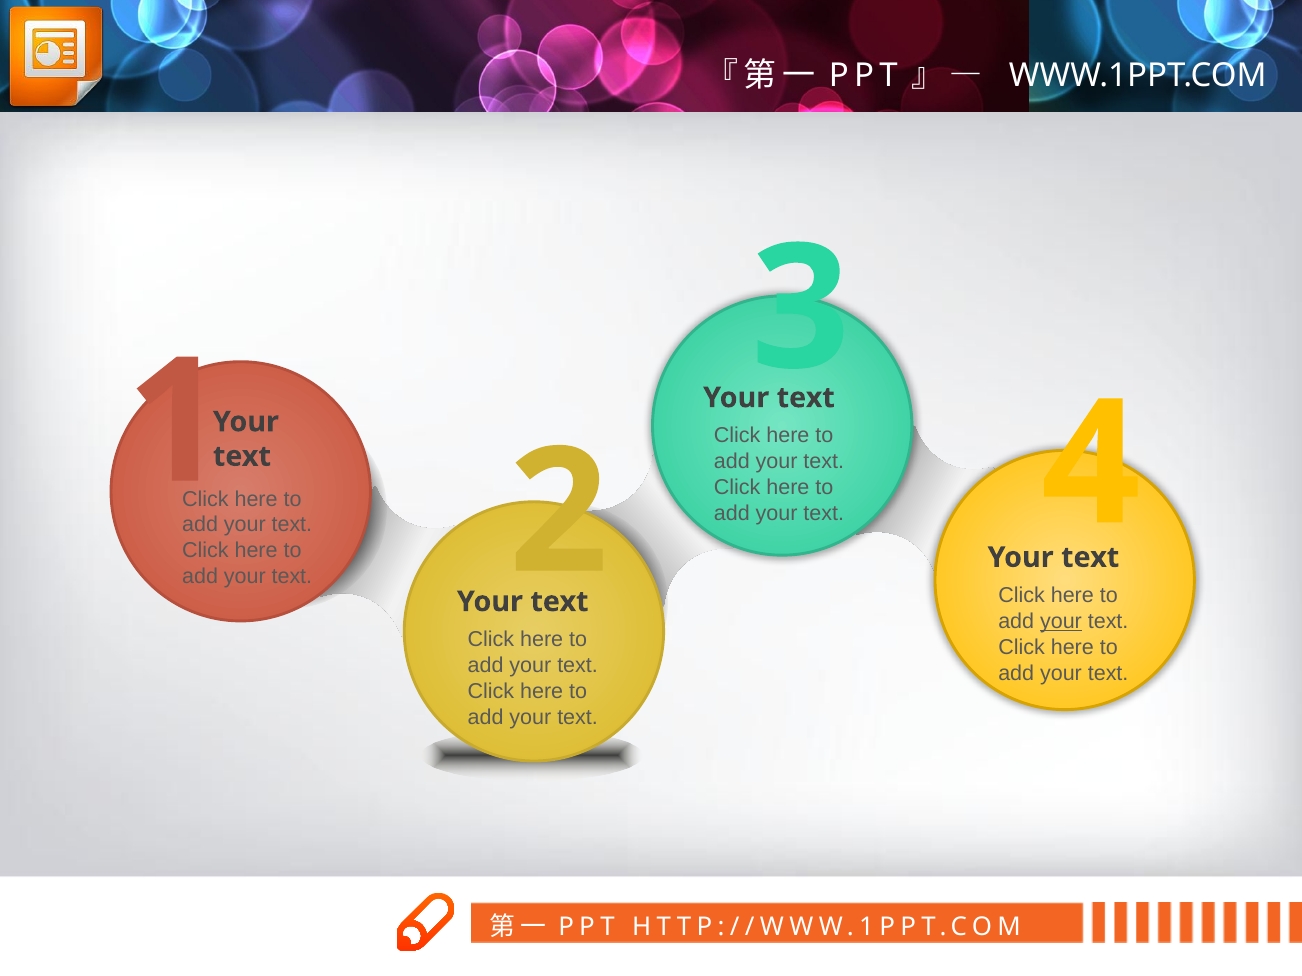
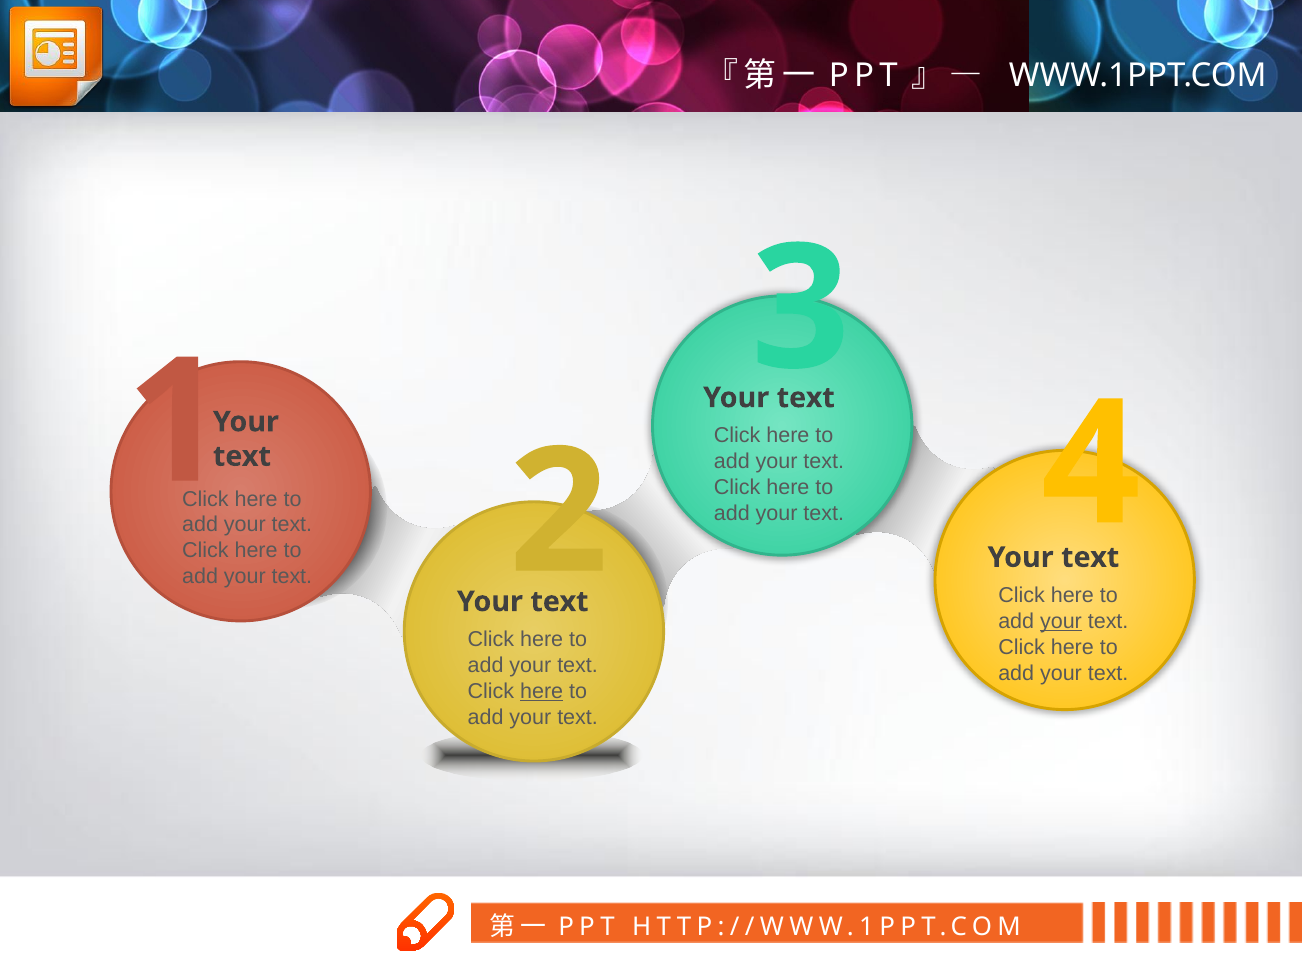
here at (542, 692) underline: none -> present
